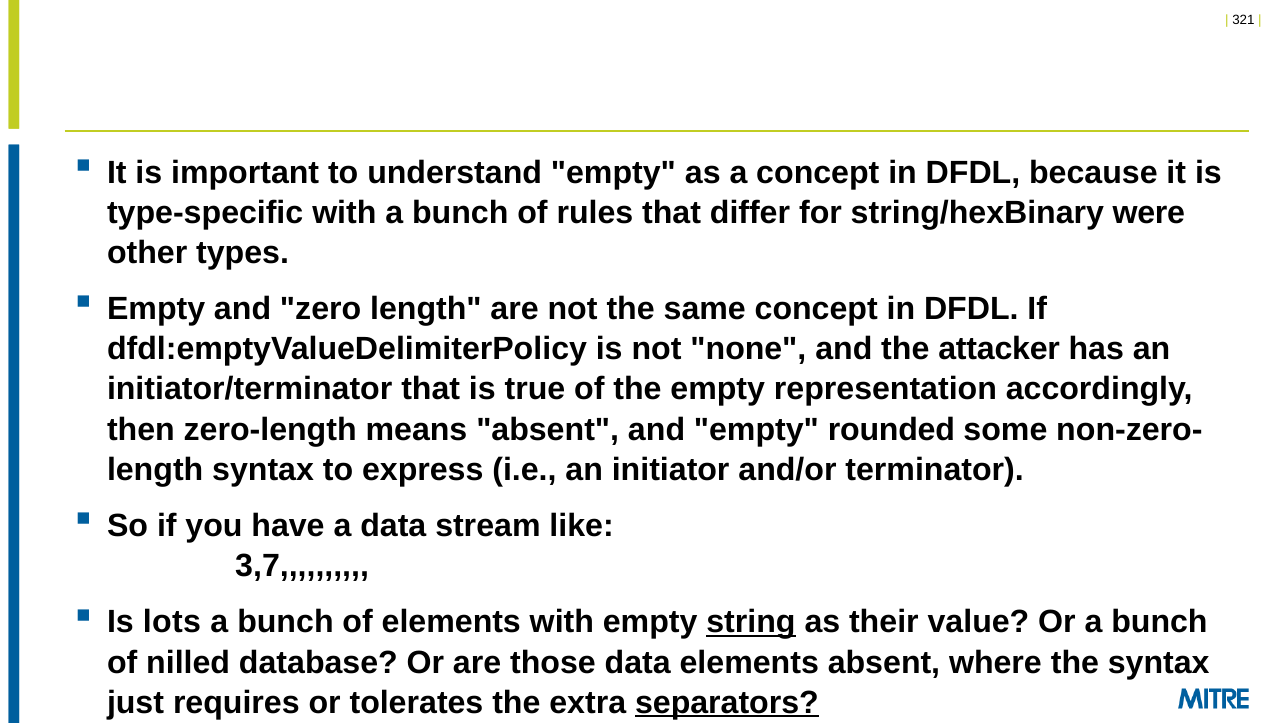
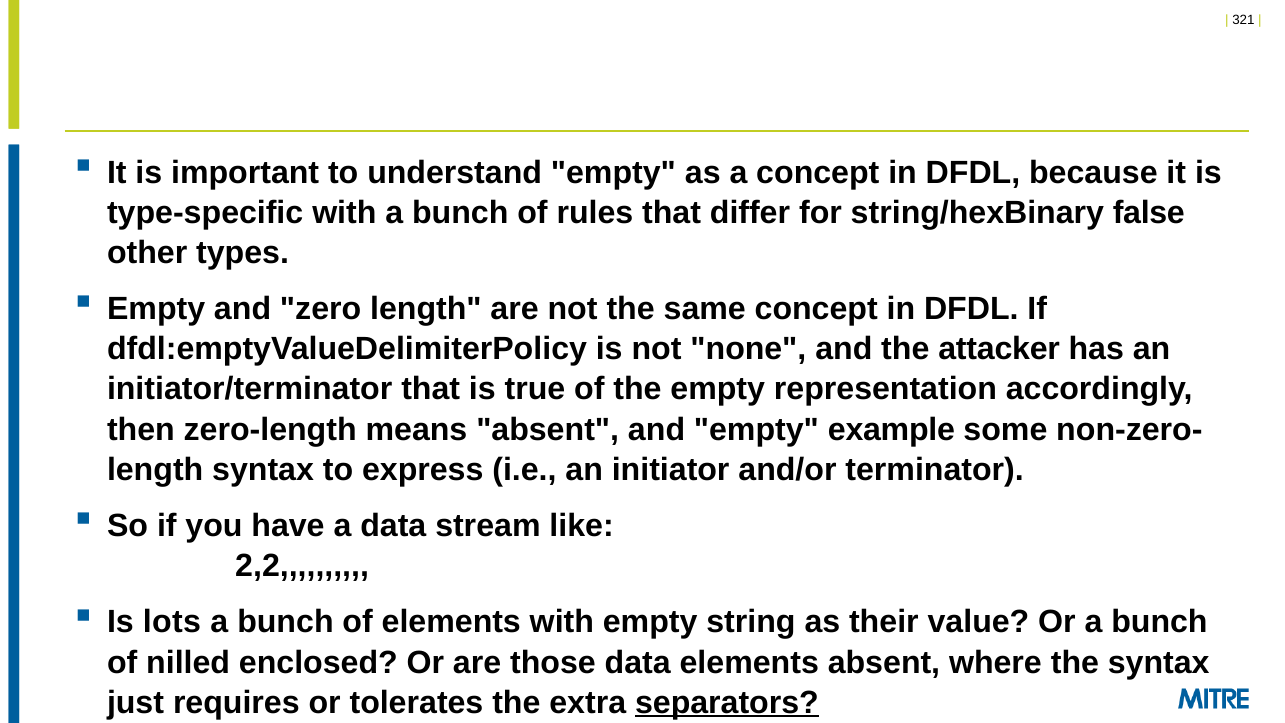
were: were -> false
rounded: rounded -> example
3,7: 3,7 -> 2,2
string underline: present -> none
database: database -> enclosed
